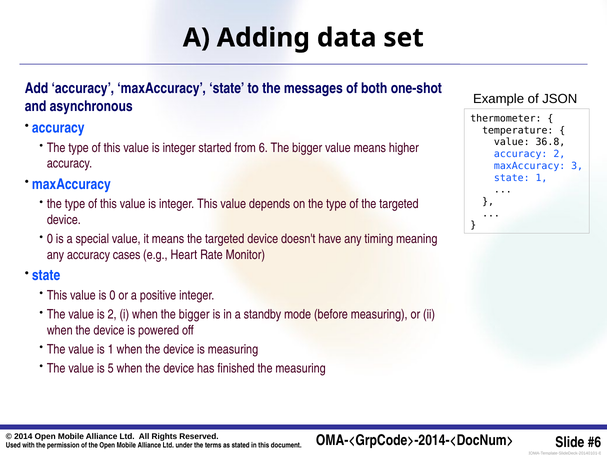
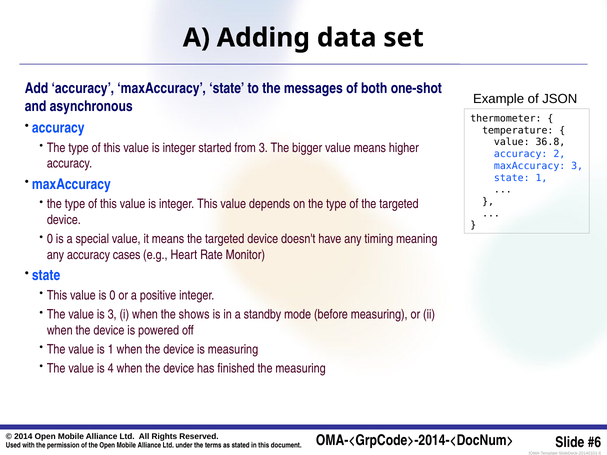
from 6: 6 -> 3
is 2: 2 -> 3
when the bigger: bigger -> shows
5: 5 -> 4
